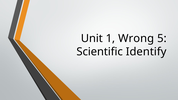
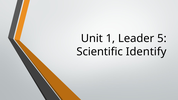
Wrong: Wrong -> Leader
